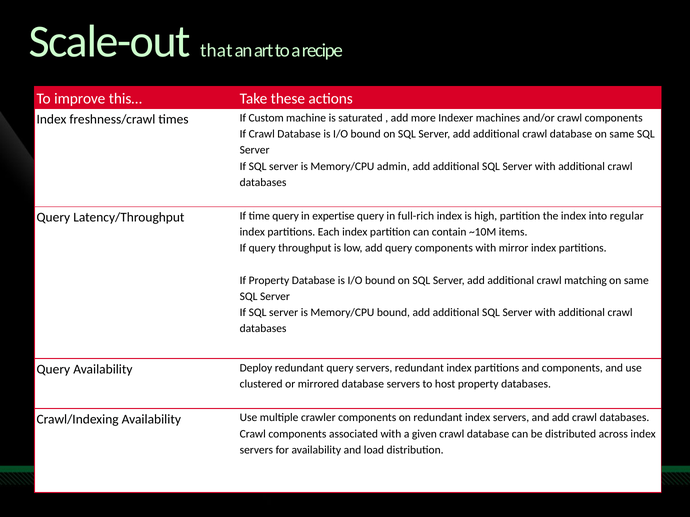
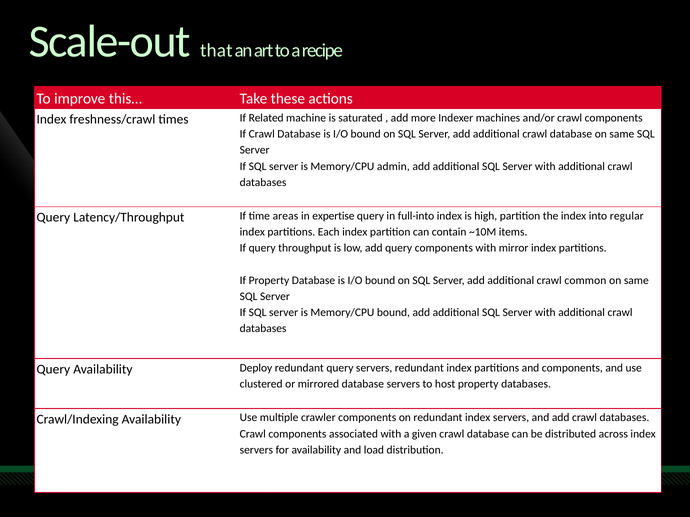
Custom: Custom -> Related
time query: query -> areas
full-rich: full-rich -> full-into
matching: matching -> common
